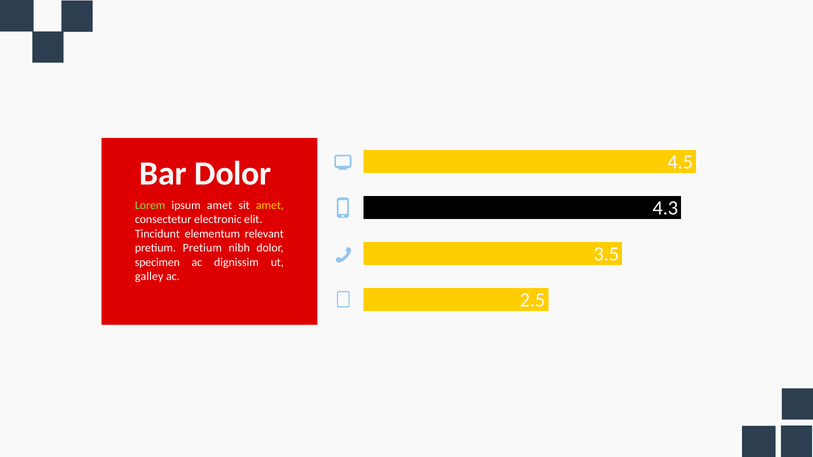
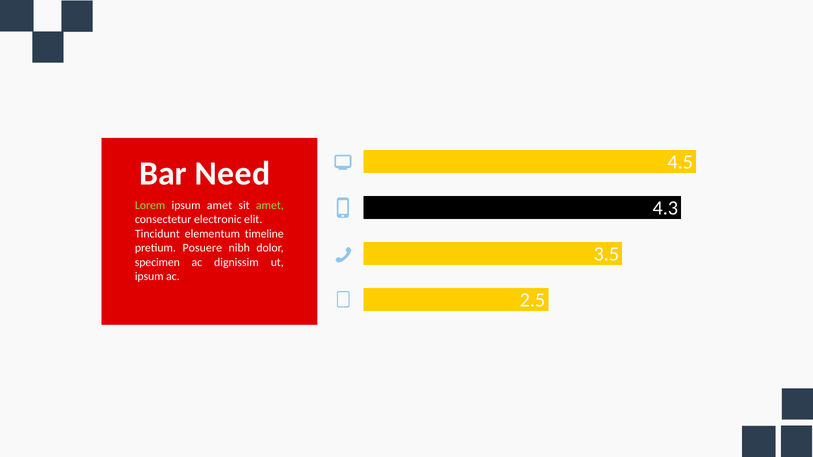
Bar Dolor: Dolor -> Need
amet at (270, 205) colour: yellow -> light green
relevant: relevant -> timeline
pretium Pretium: Pretium -> Posuere
galley at (149, 277): galley -> ipsum
